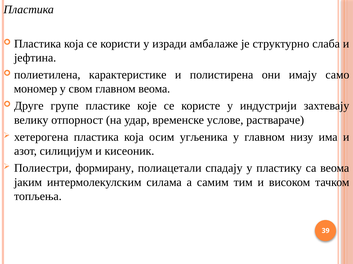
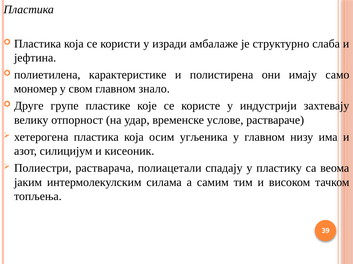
главном веома: веома -> знало
формирану: формирану -> растварача
